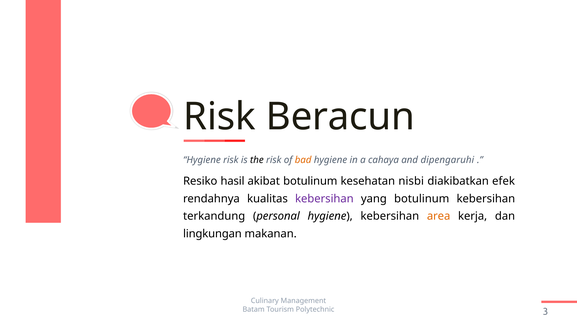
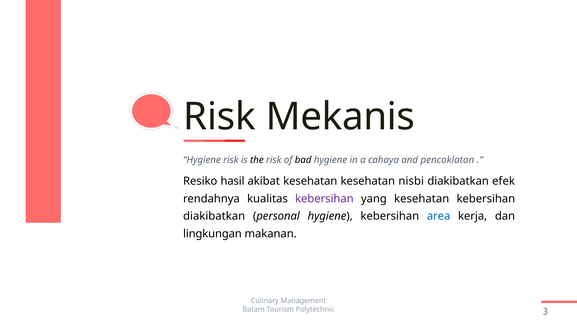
Beracun: Beracun -> Mekanis
bad colour: orange -> black
dipengaruhi: dipengaruhi -> pencoklatan
akibat botulinum: botulinum -> kesehatan
yang botulinum: botulinum -> kesehatan
terkandung at (214, 216): terkandung -> diakibatkan
area colour: orange -> blue
